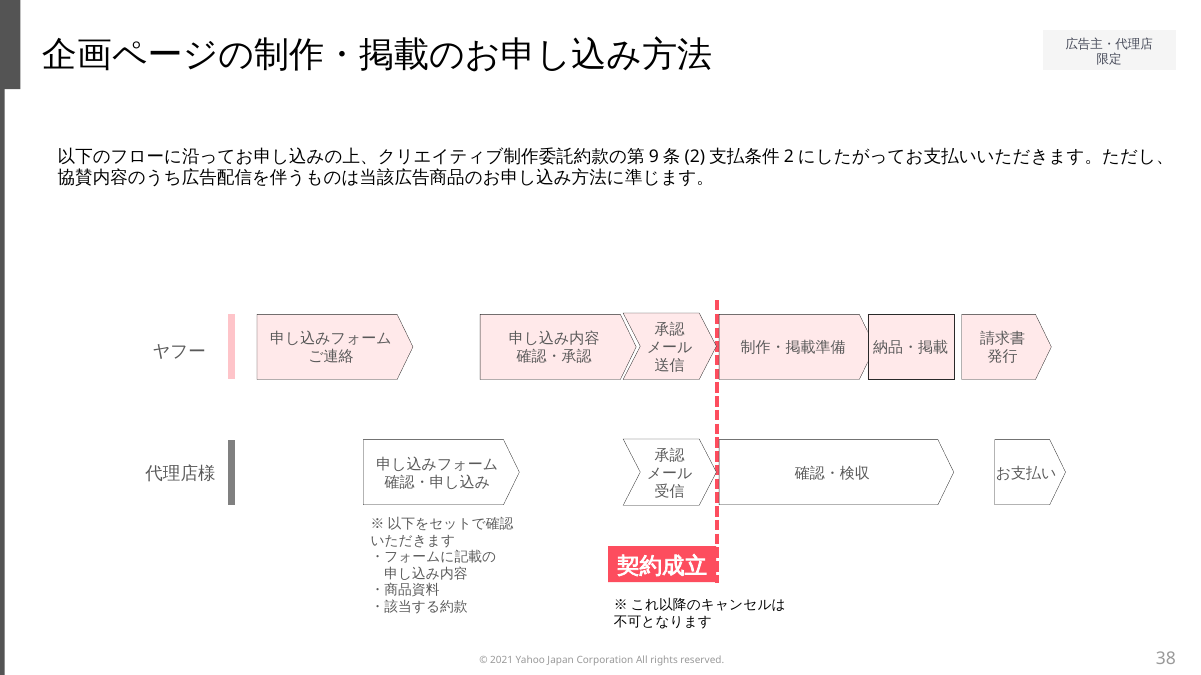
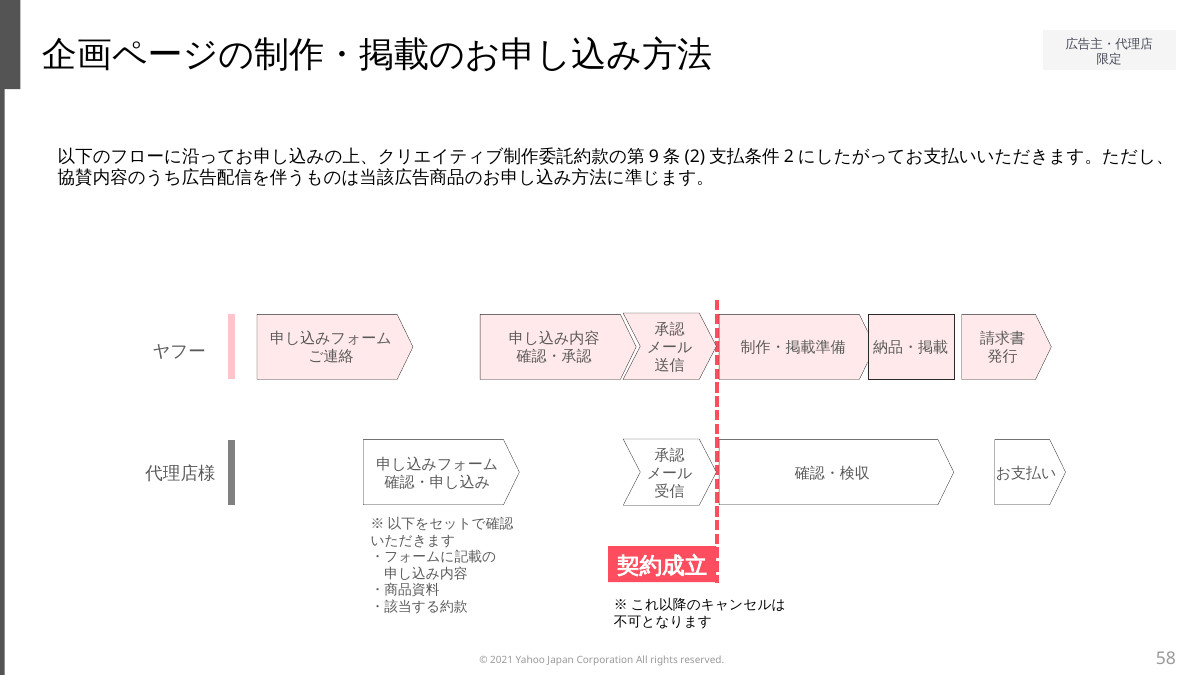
38: 38 -> 58
